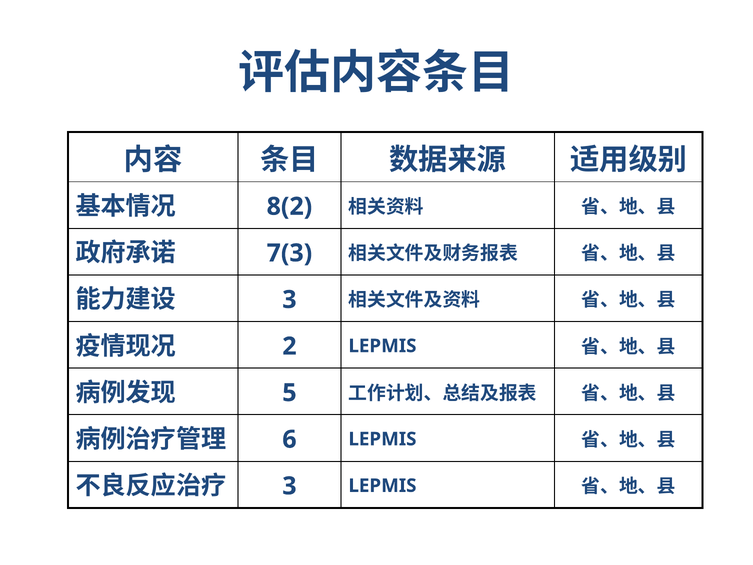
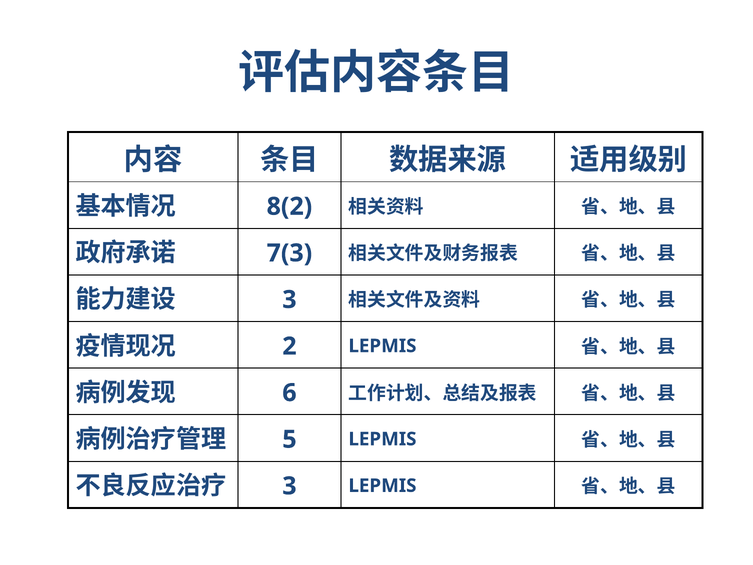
5: 5 -> 6
6: 6 -> 5
